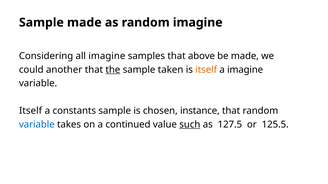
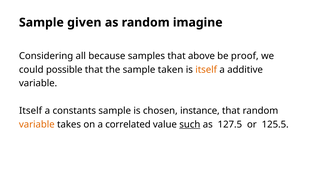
Sample made: made -> given
all imagine: imagine -> because
be made: made -> proof
another: another -> possible
the underline: present -> none
a imagine: imagine -> additive
variable at (37, 125) colour: blue -> orange
continued: continued -> correlated
